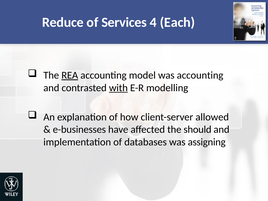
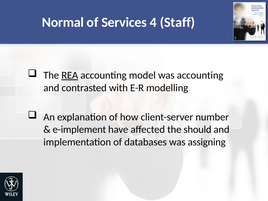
Reduce: Reduce -> Normal
Each: Each -> Staff
with underline: present -> none
allowed: allowed -> number
e-businesses: e-businesses -> e-implement
